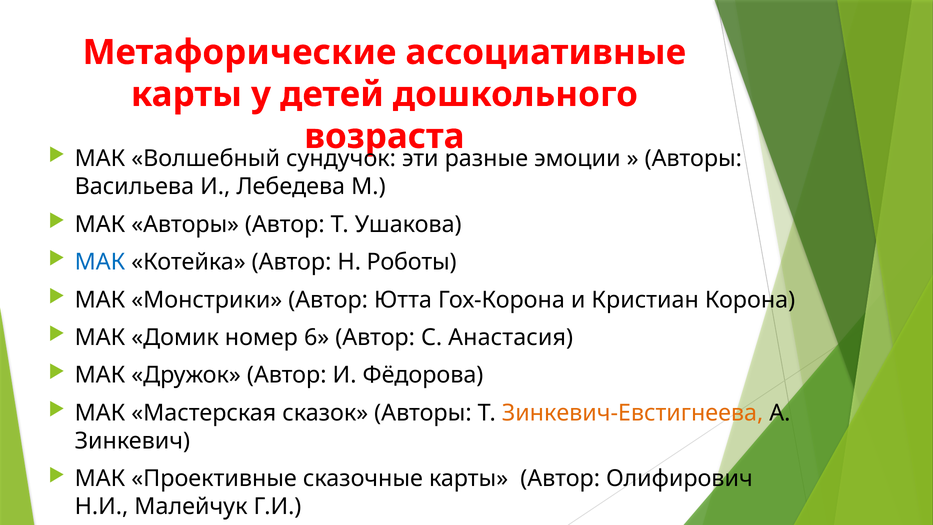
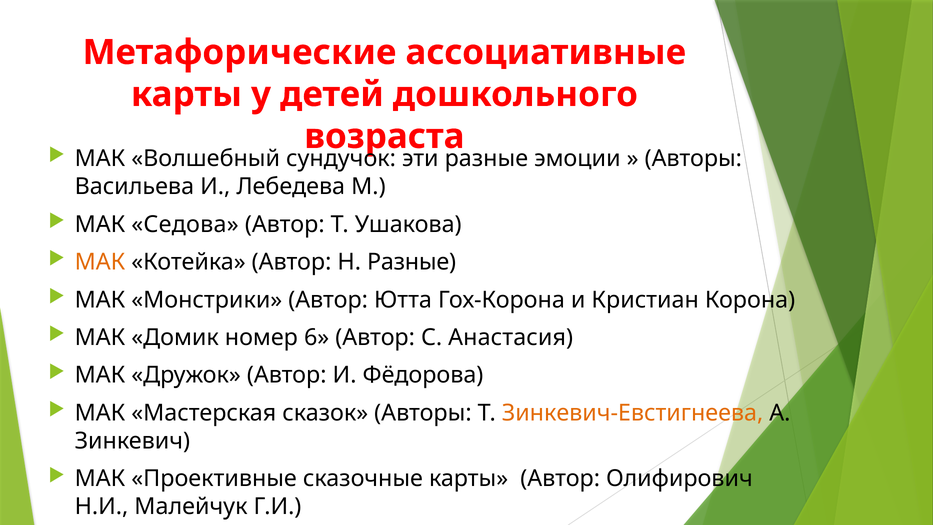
МАК Авторы: Авторы -> Седова
МАК at (100, 262) colour: blue -> orange
Н Роботы: Роботы -> Разные
